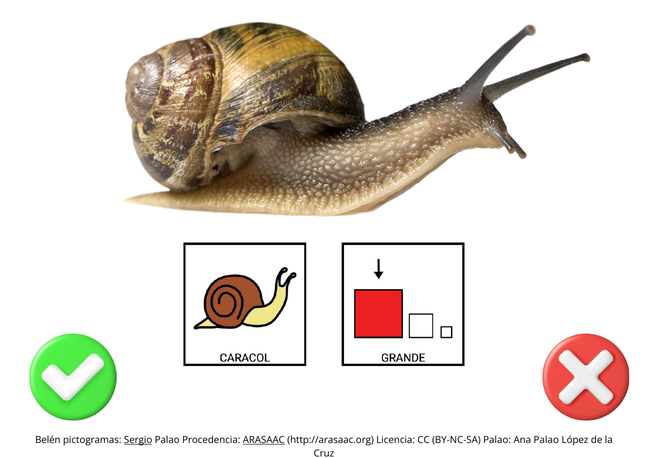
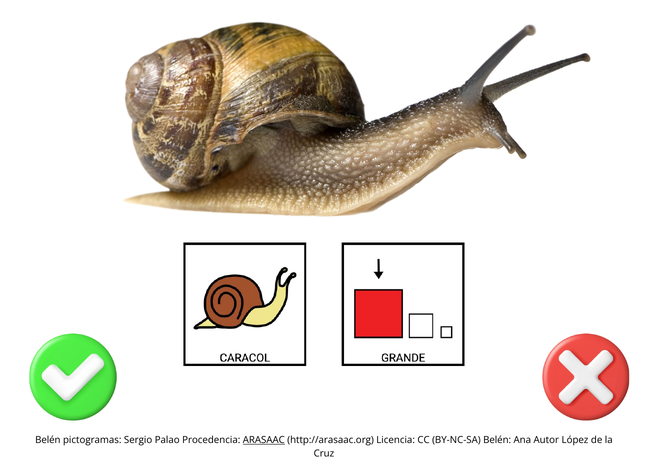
Sergio underline: present -> none
BY-NC-SA Palao: Palao -> Belén
Ana Palao: Palao -> Autor
